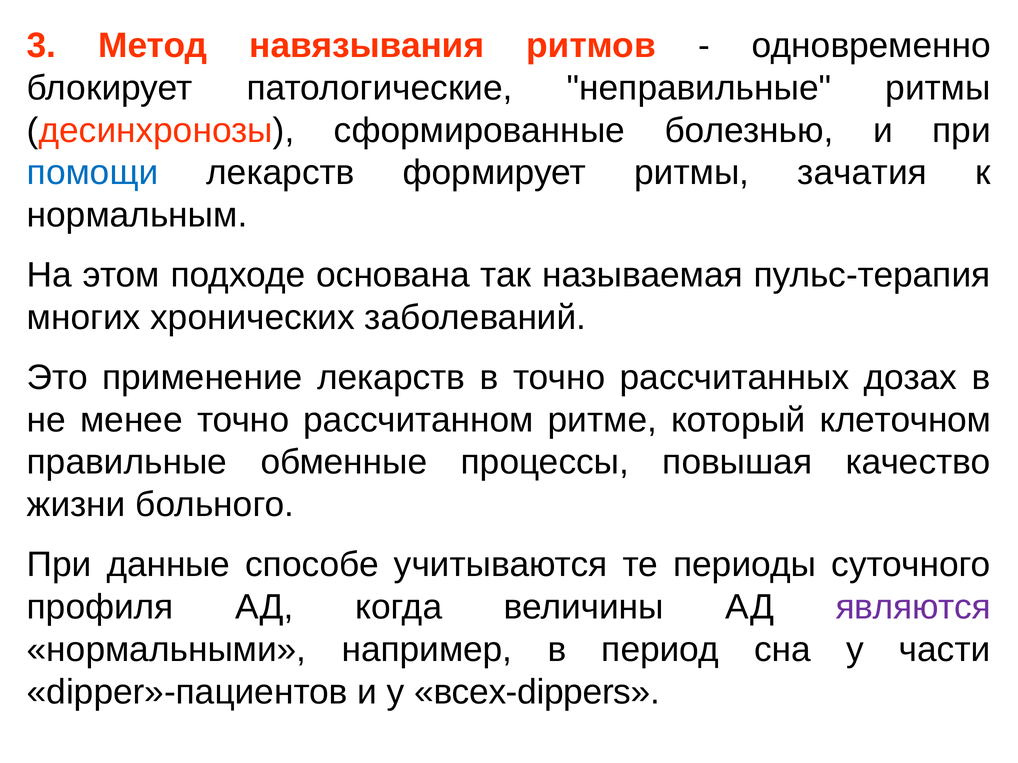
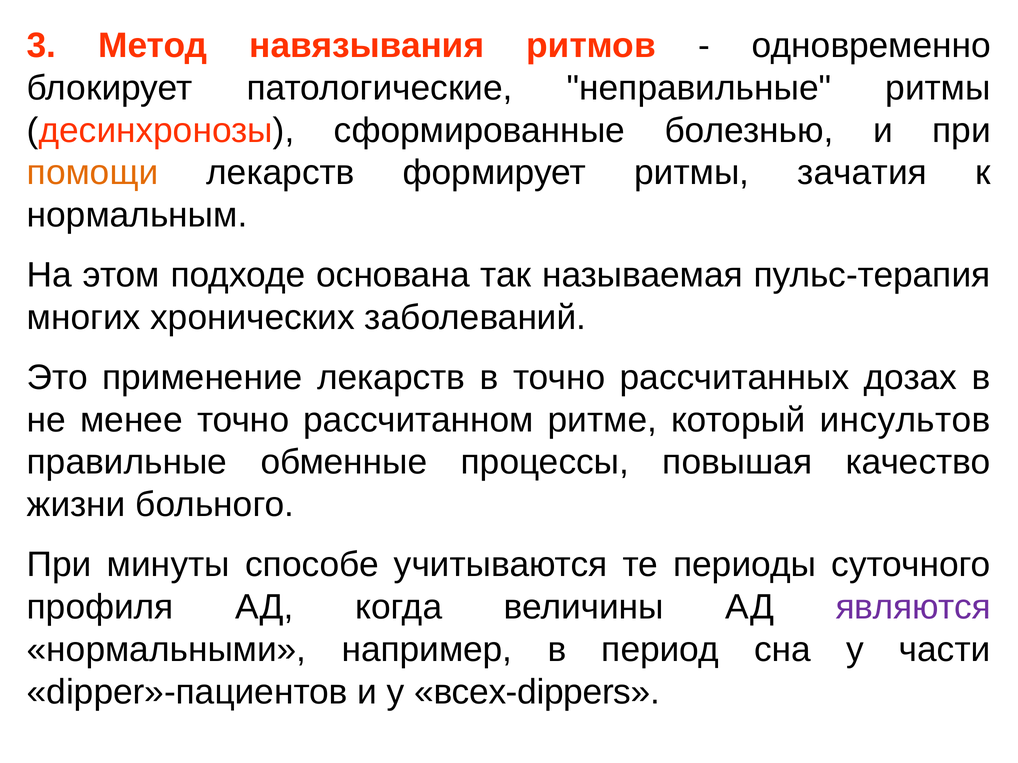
помощи colour: blue -> orange
клеточном: клеточном -> инсультов
данные: данные -> минуты
